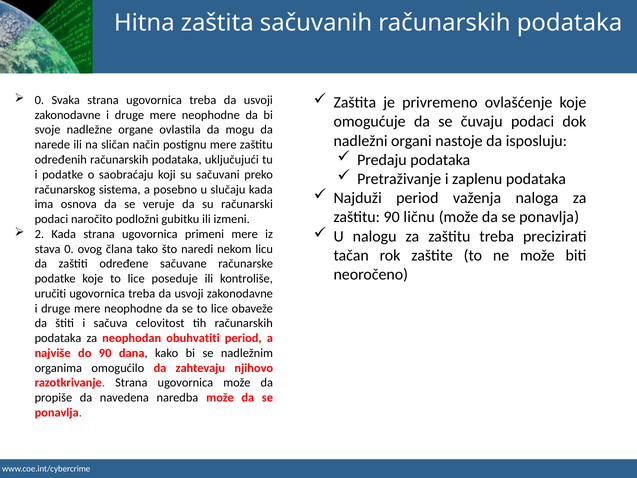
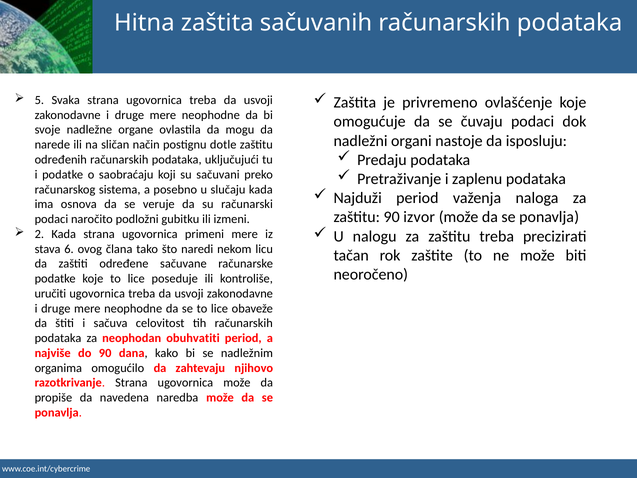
0 at (39, 100): 0 -> 5
postignu mere: mere -> dotle
ličnu: ličnu -> izvor
stava 0: 0 -> 6
